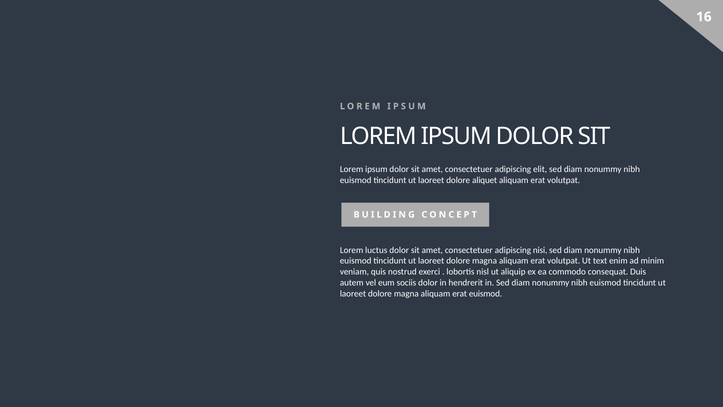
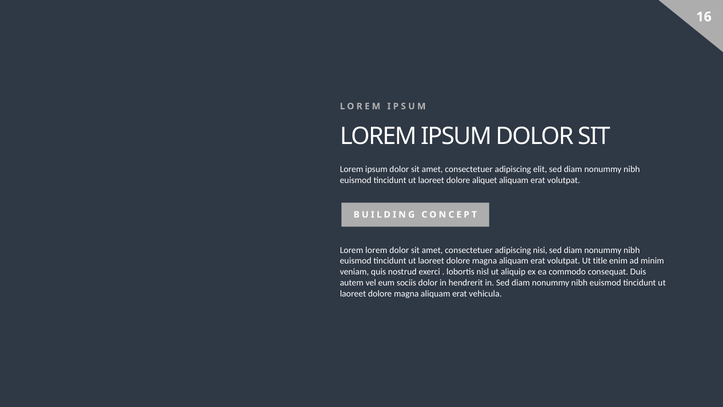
Lorem luctus: luctus -> lorem
text: text -> title
erat euismod: euismod -> vehicula
